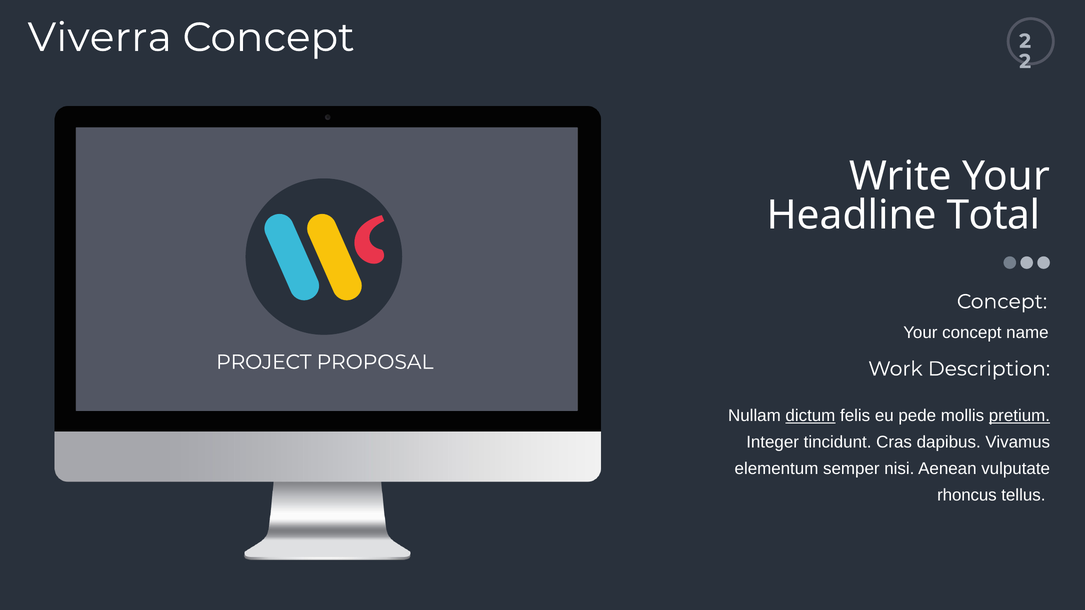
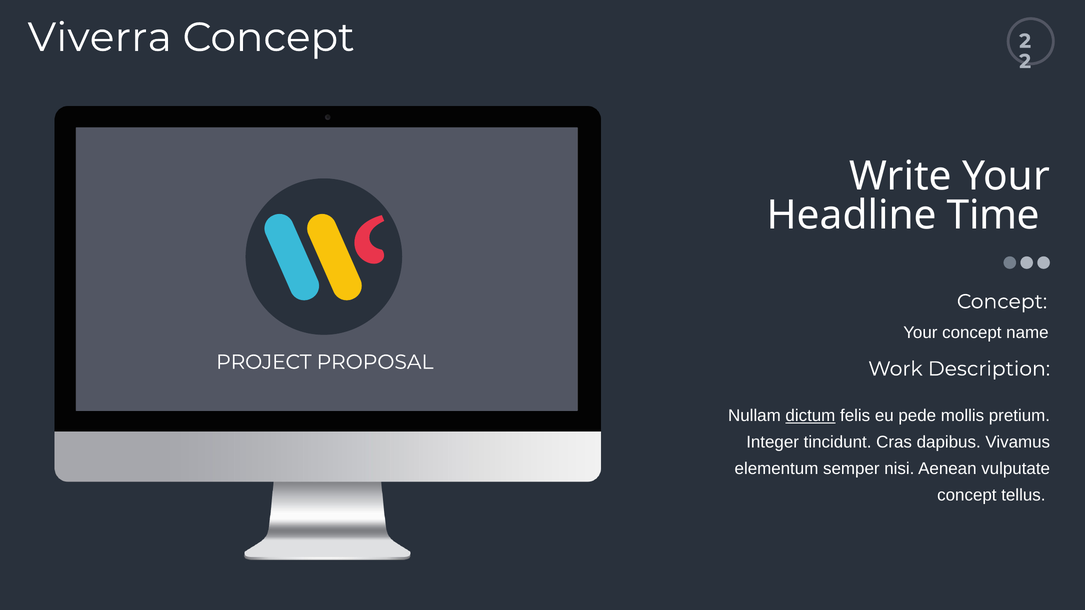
Total: Total -> Time
pretium underline: present -> none
rhoncus at (967, 495): rhoncus -> concept
